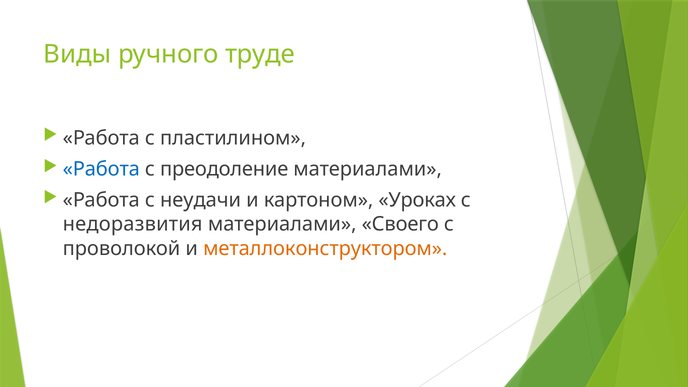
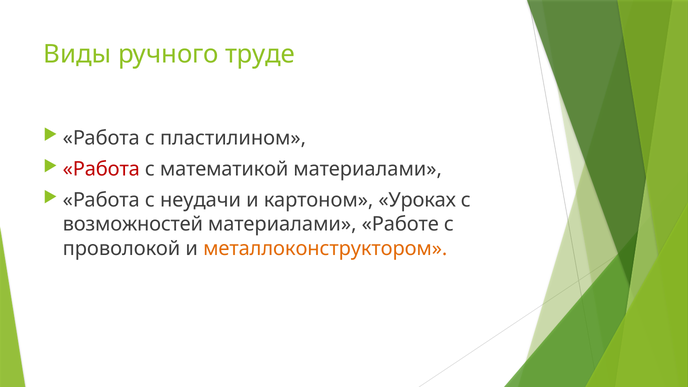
Работа at (101, 169) colour: blue -> red
преодоление: преодоление -> математикой
недоразвития: недоразвития -> возможностей
Своего: Своего -> Работе
